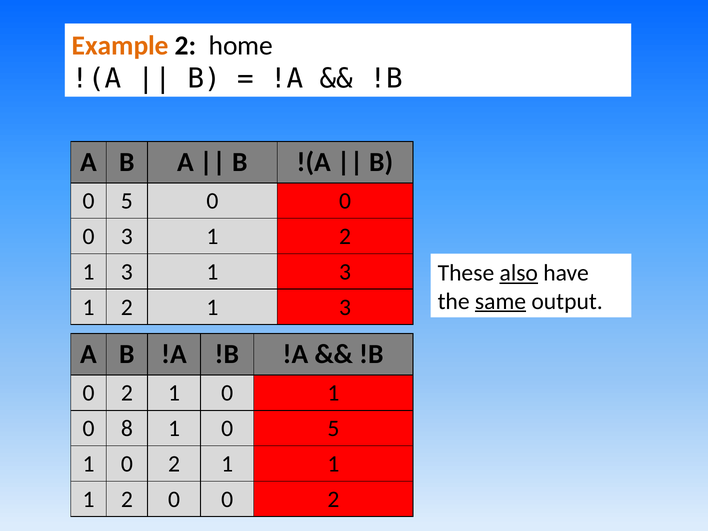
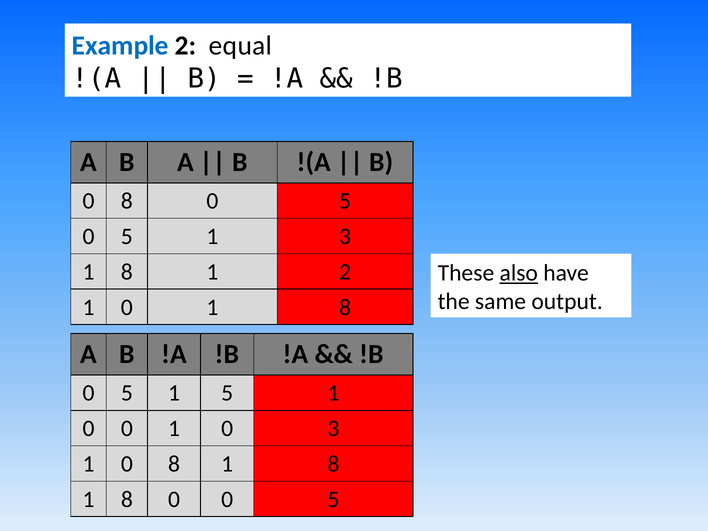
Example colour: orange -> blue
home: home -> equal
5 at (127, 201): 5 -> 8
0 at (345, 201): 0 -> 5
3 at (127, 236): 3 -> 5
2 at (345, 236): 2 -> 3
3 at (127, 272): 3 -> 8
3 at (345, 272): 3 -> 2
same underline: present -> none
2 at (127, 307): 2 -> 0
3 at (345, 307): 3 -> 8
2 at (127, 393): 2 -> 5
0 at (227, 393): 0 -> 5
8 at (127, 428): 8 -> 0
1 0 5: 5 -> 3
1 0 2: 2 -> 8
1 at (333, 464): 1 -> 8
2 at (127, 499): 2 -> 8
0 0 2: 2 -> 5
